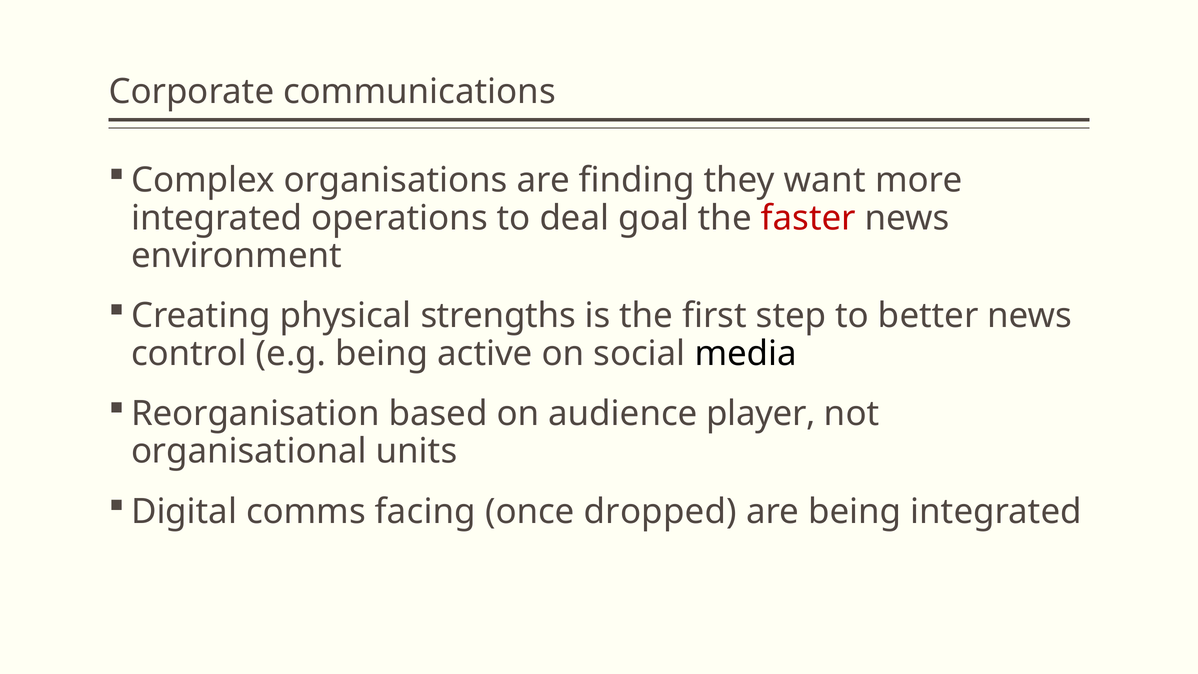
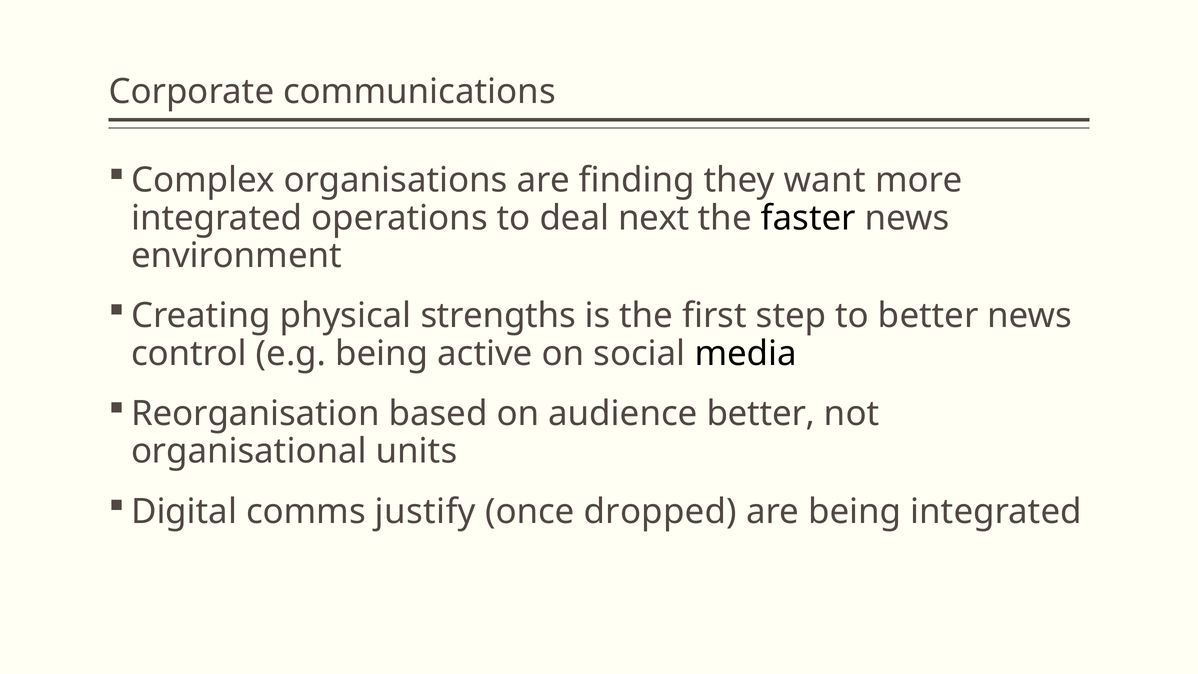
goal: goal -> next
faster colour: red -> black
audience player: player -> better
facing: facing -> justify
